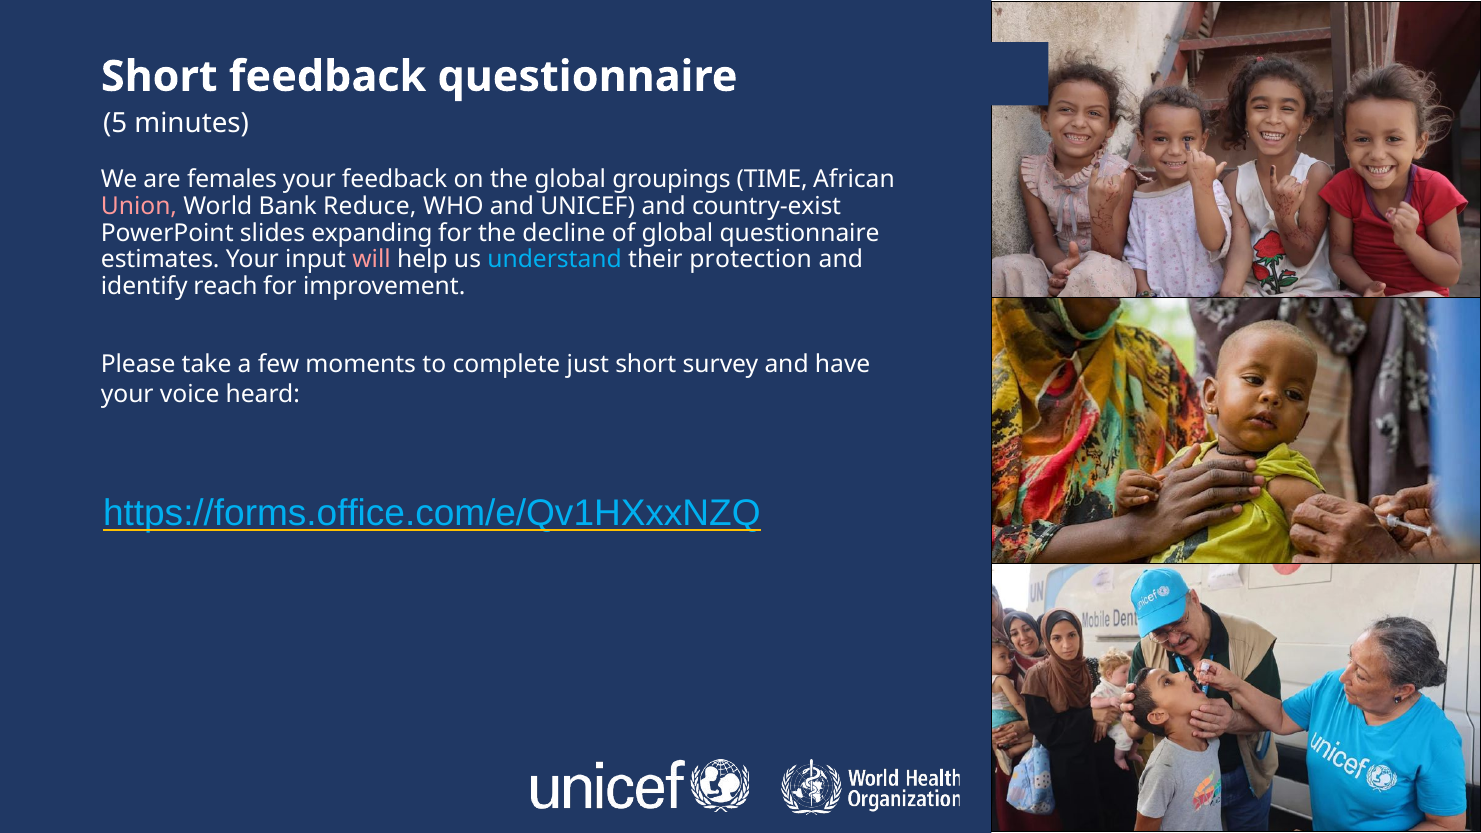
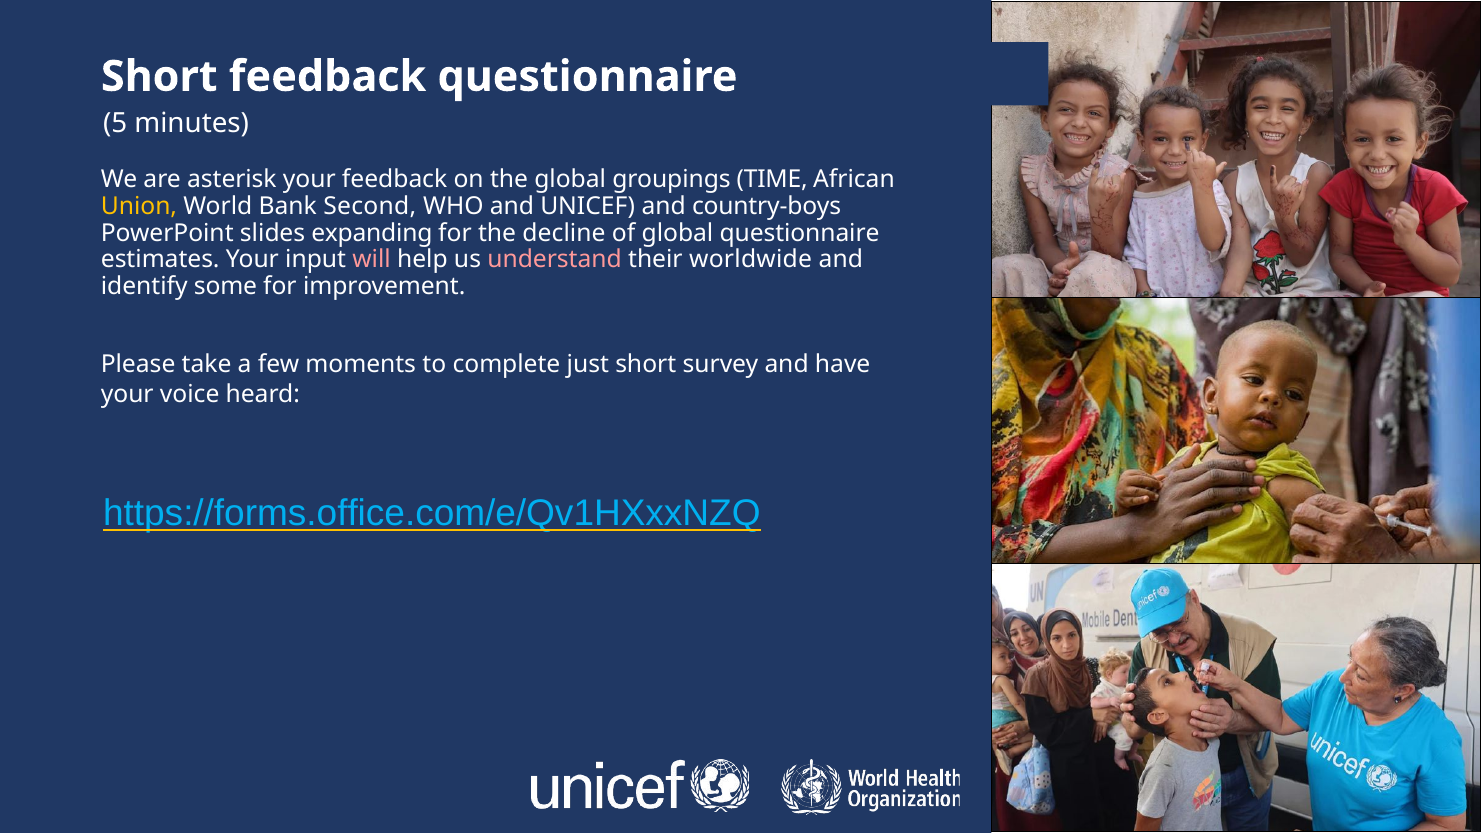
females: females -> asterisk
Union colour: pink -> yellow
Reduce: Reduce -> Second
country-exist: country-exist -> country-boys
understand colour: light blue -> pink
protection: protection -> worldwide
reach: reach -> some
